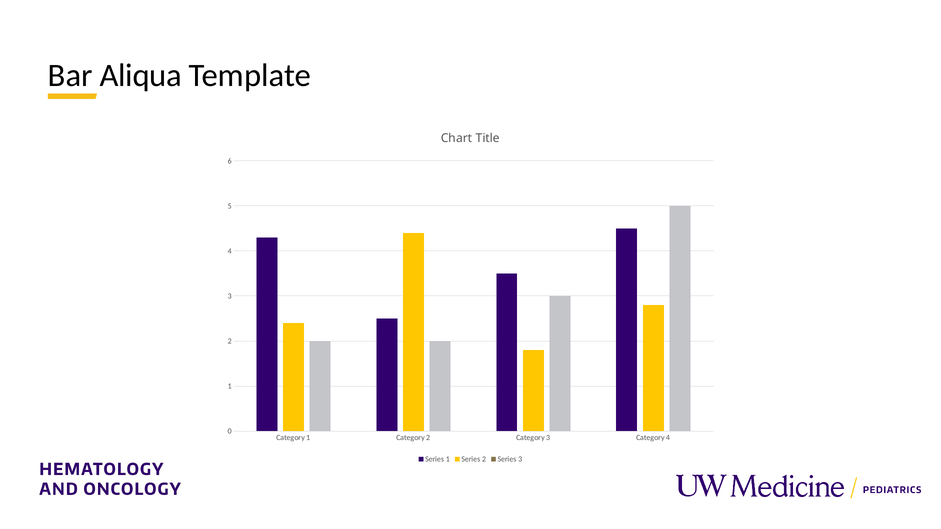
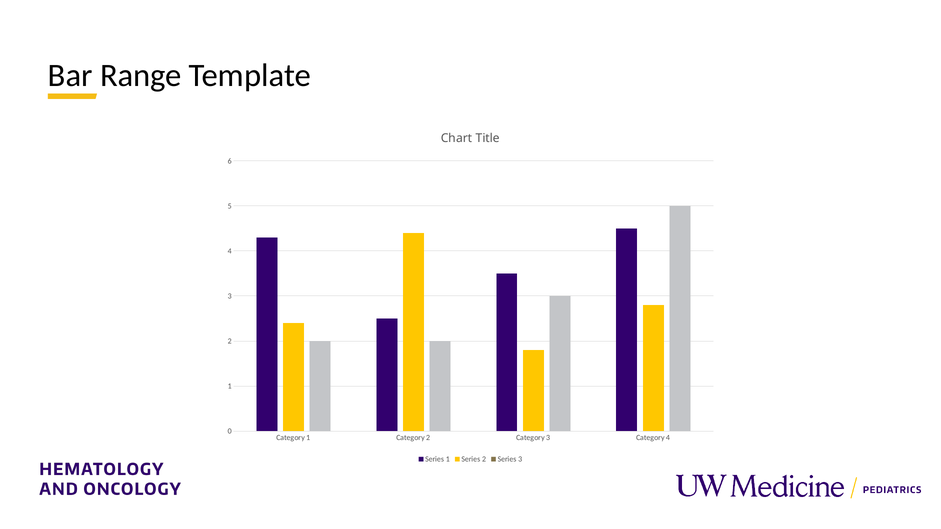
Aliqua: Aliqua -> Range
